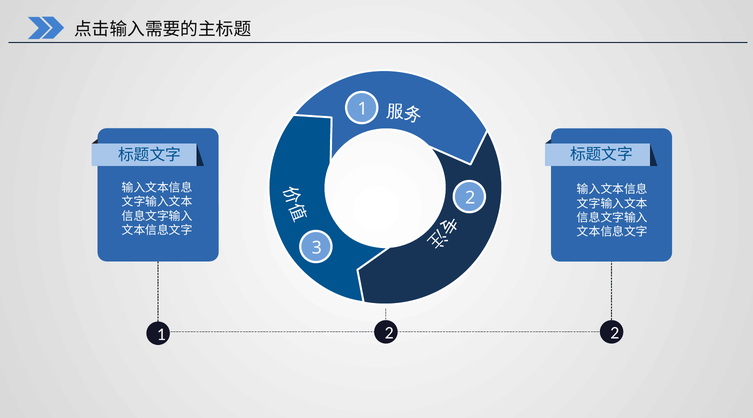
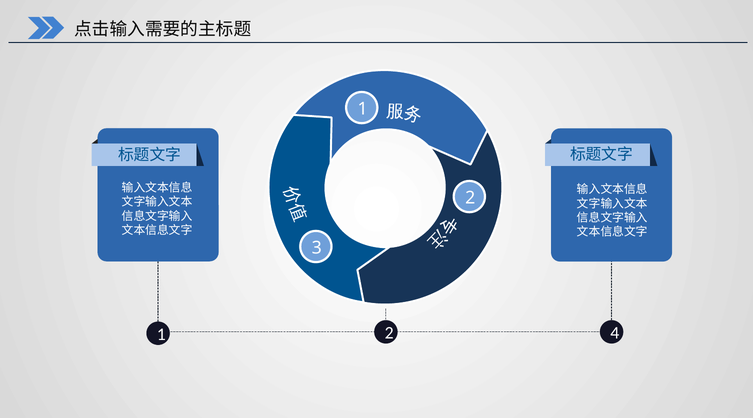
2 2: 2 -> 4
